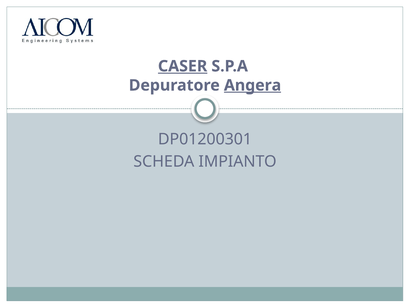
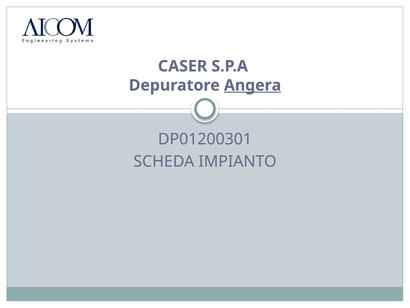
CASER underline: present -> none
